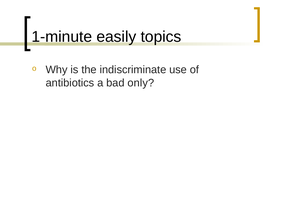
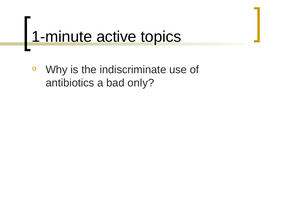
easily: easily -> active
